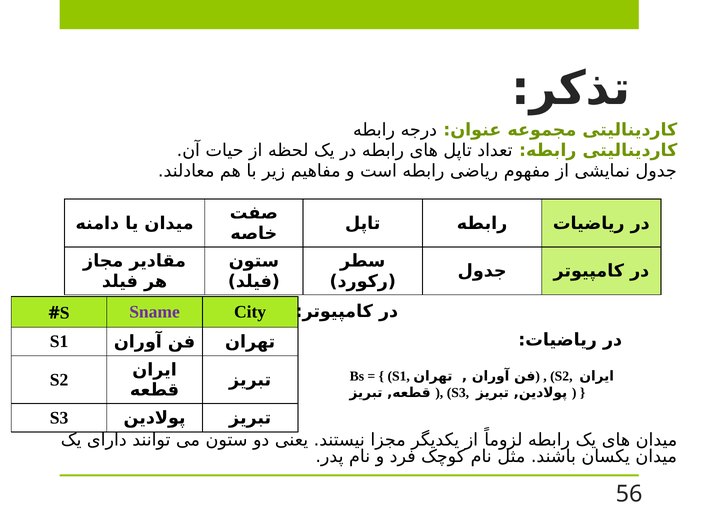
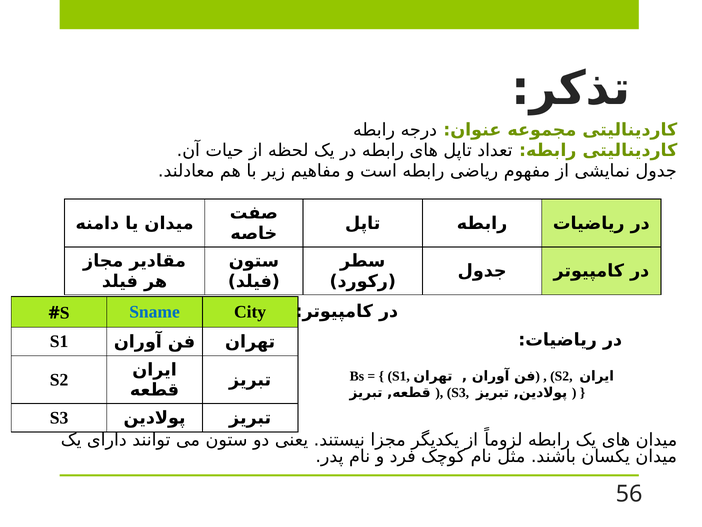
Sname colour: purple -> blue
